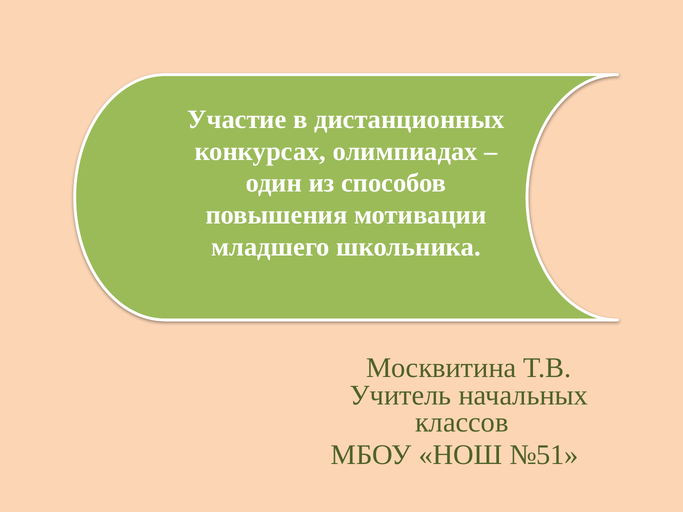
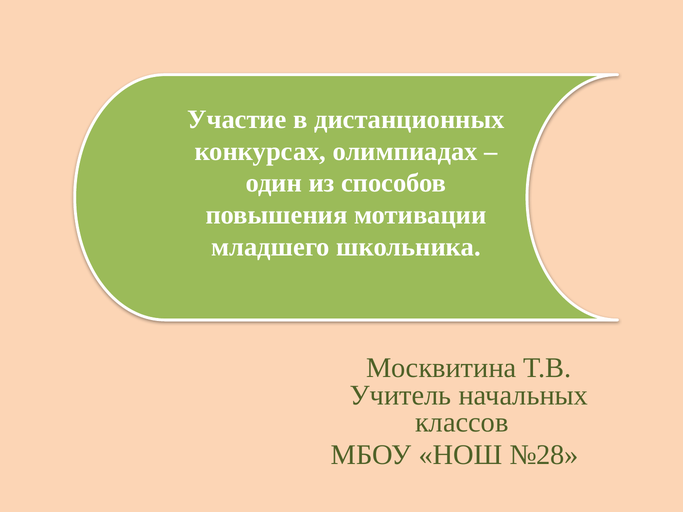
№51: №51 -> №28
